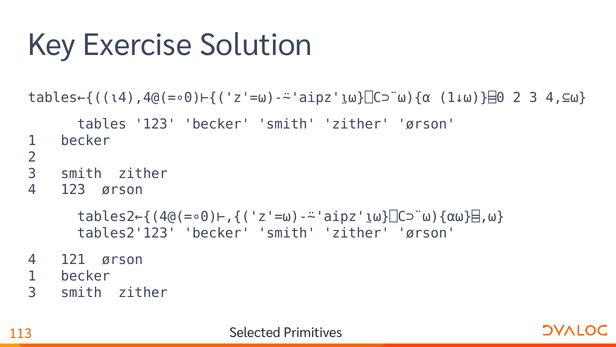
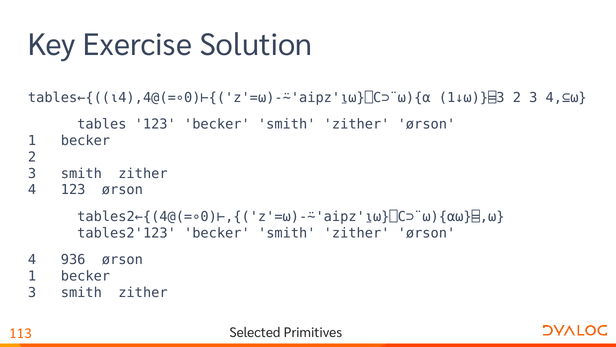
1↓⍵)}⌸0: 1↓⍵)}⌸0 -> 1↓⍵)}⌸3
121: 121 -> 936
